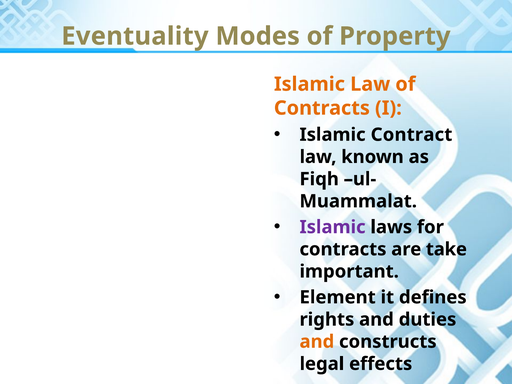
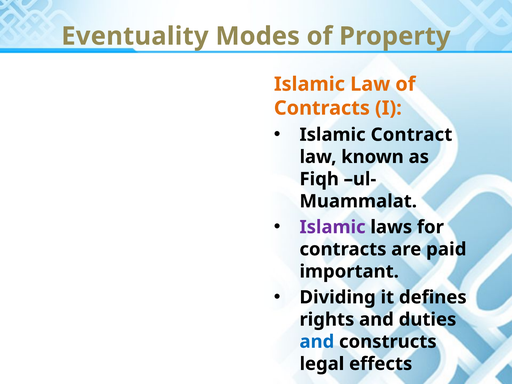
take: take -> paid
Element: Element -> Dividing
and at (317, 342) colour: orange -> blue
